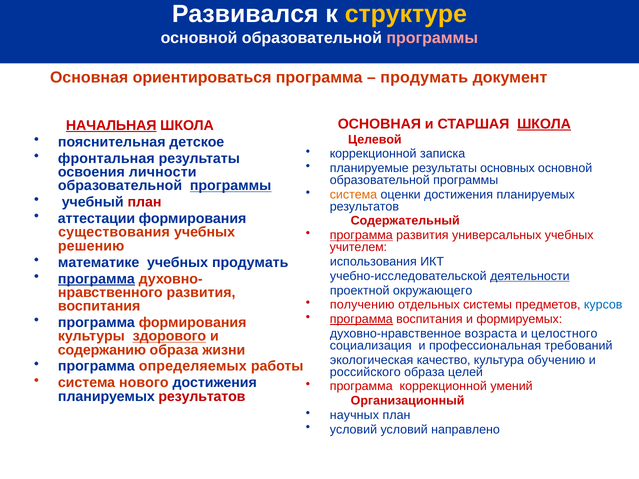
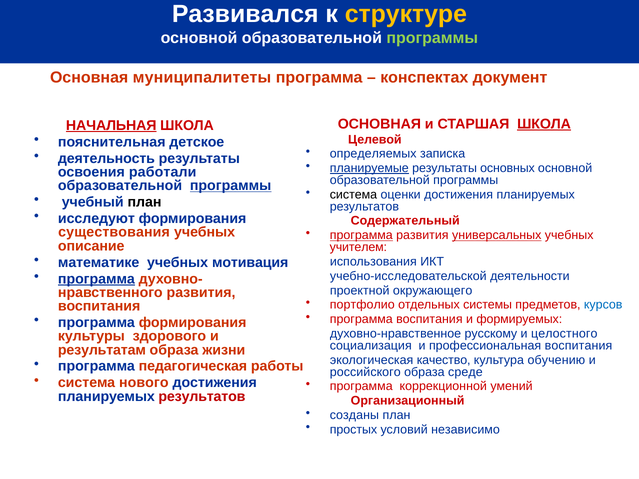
программы at (432, 38) colour: pink -> light green
ориентироваться: ориентироваться -> муниципалитеты
продумать at (424, 78): продумать -> конспектах
коррекционной at (373, 154): коррекционной -> определяемых
фронтальная: фронтальная -> деятельность
планируемые underline: none -> present
личности: личности -> работали
система at (353, 195) colour: orange -> black
план at (145, 202) colour: red -> black
аттестации: аттестации -> исследуют
универсальных underline: none -> present
решению: решению -> описание
учебных продумать: продумать -> мотивация
деятельности underline: present -> none
получению: получению -> портфолио
программа at (361, 319) underline: present -> none
возраста: возраста -> русскому
здорового underline: present -> none
профессиональная требований: требований -> воспитания
содержанию: содержанию -> результатам
определяемых: определяемых -> педагогическая
целей: целей -> среде
научных: научных -> созданы
условий at (353, 430): условий -> простых
направлено: направлено -> независимо
